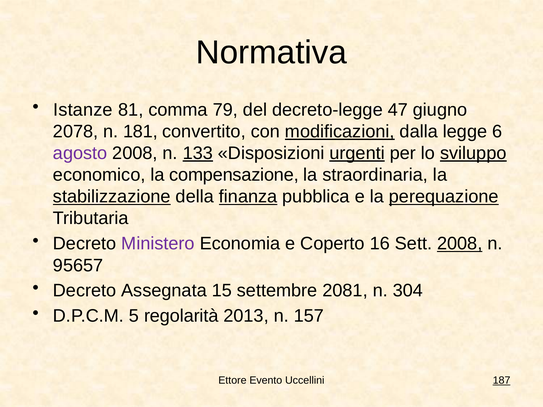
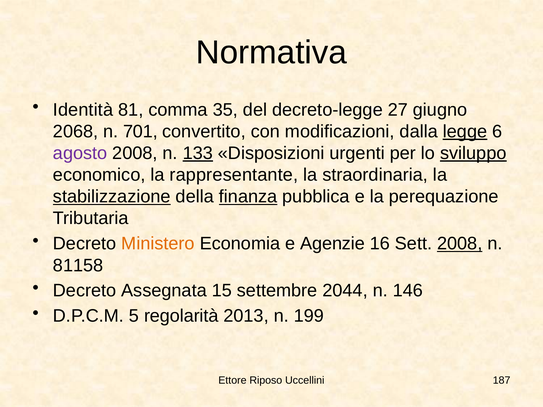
Istanze: Istanze -> Identità
79: 79 -> 35
47: 47 -> 27
2078: 2078 -> 2068
181: 181 -> 701
modificazioni underline: present -> none
legge underline: none -> present
urgenti underline: present -> none
compensazione: compensazione -> rappresentante
perequazione underline: present -> none
Ministero colour: purple -> orange
Coperto: Coperto -> Agenzie
95657: 95657 -> 81158
2081: 2081 -> 2044
304: 304 -> 146
157: 157 -> 199
Evento: Evento -> Riposo
187 underline: present -> none
